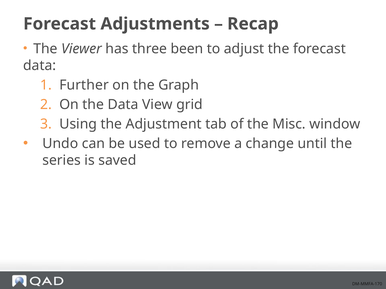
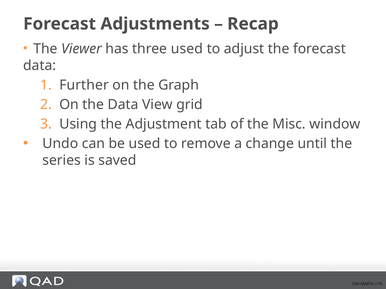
three been: been -> used
